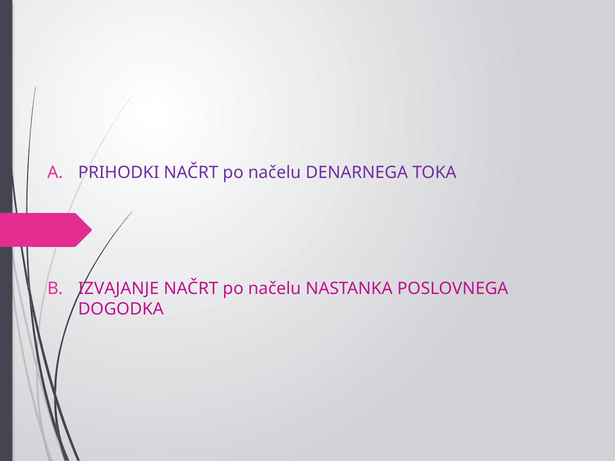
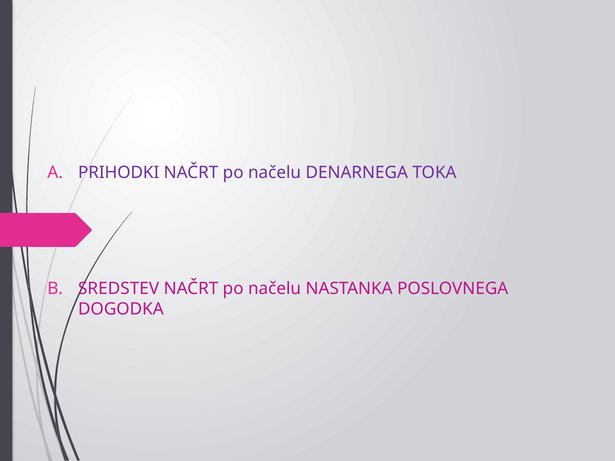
IZVAJANJE: IZVAJANJE -> SREDSTEV
